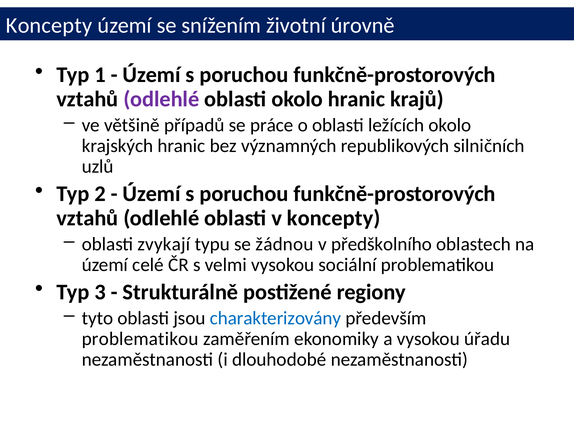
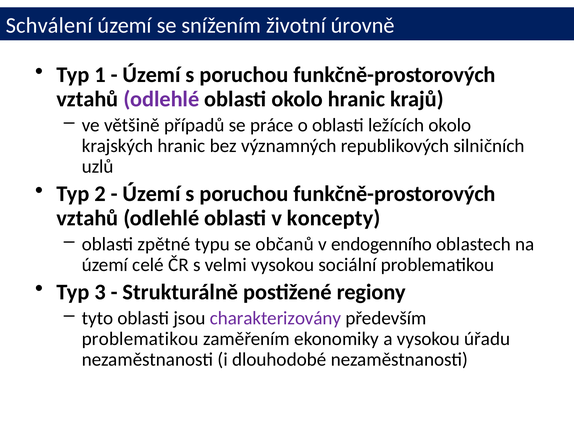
Koncepty at (49, 25): Koncepty -> Schválení
zvykají: zvykají -> zpětné
žádnou: žádnou -> občanů
předškolního: předškolního -> endogenního
charakterizovány colour: blue -> purple
